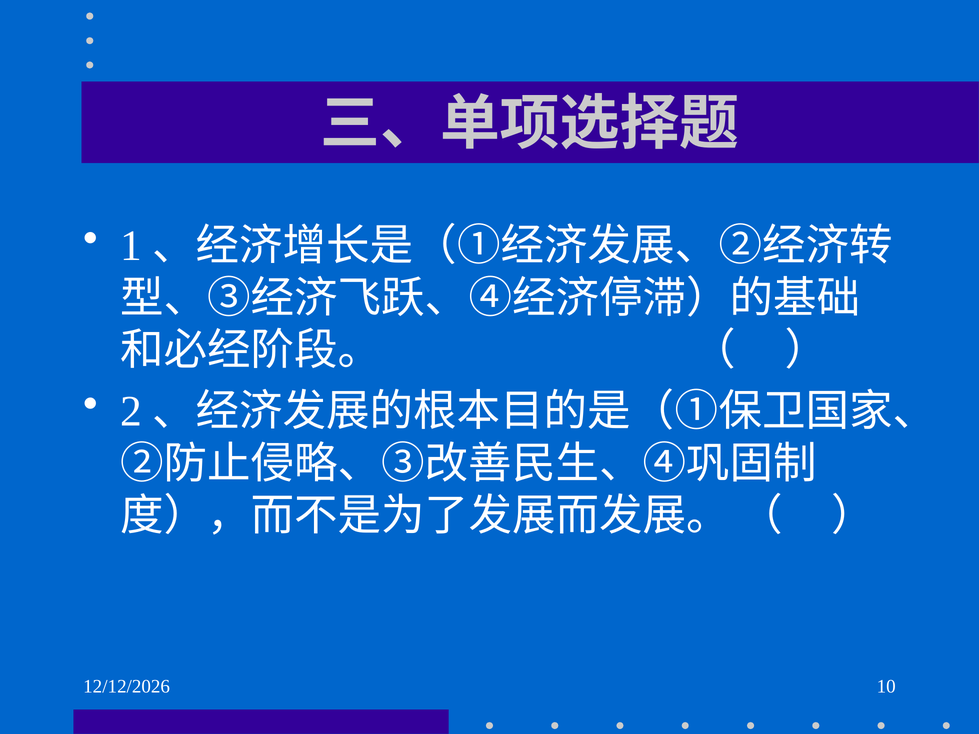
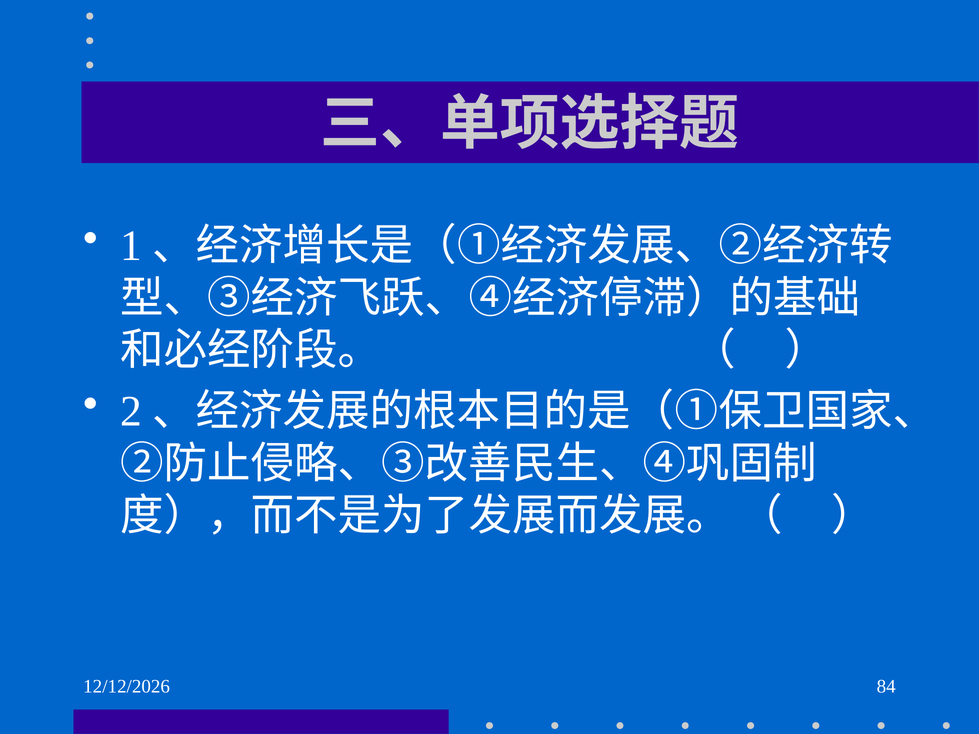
10: 10 -> 84
